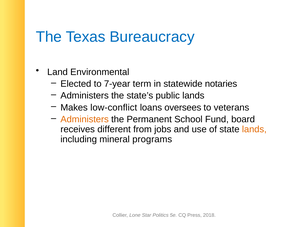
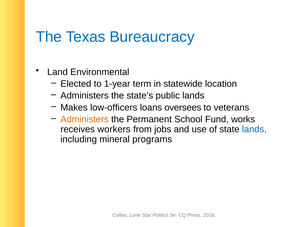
7-year: 7-year -> 1-year
notaries: notaries -> location
low-conflict: low-conflict -> low-officers
board: board -> works
different: different -> workers
lands at (254, 129) colour: orange -> blue
